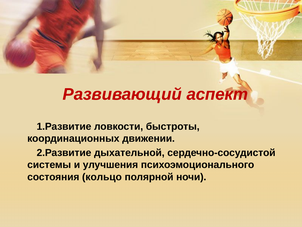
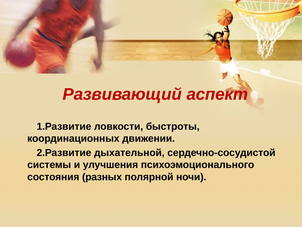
кольцо: кольцо -> разных
